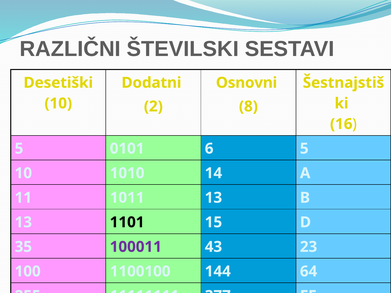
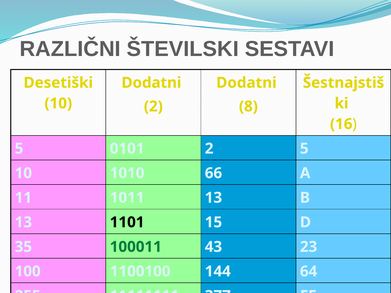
Osnovni at (247, 83): Osnovni -> Dodatni
0101 6: 6 -> 2
14: 14 -> 66
100011 colour: purple -> green
